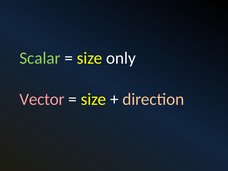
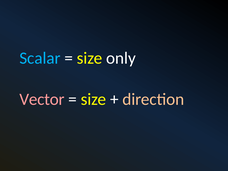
Scalar colour: light green -> light blue
